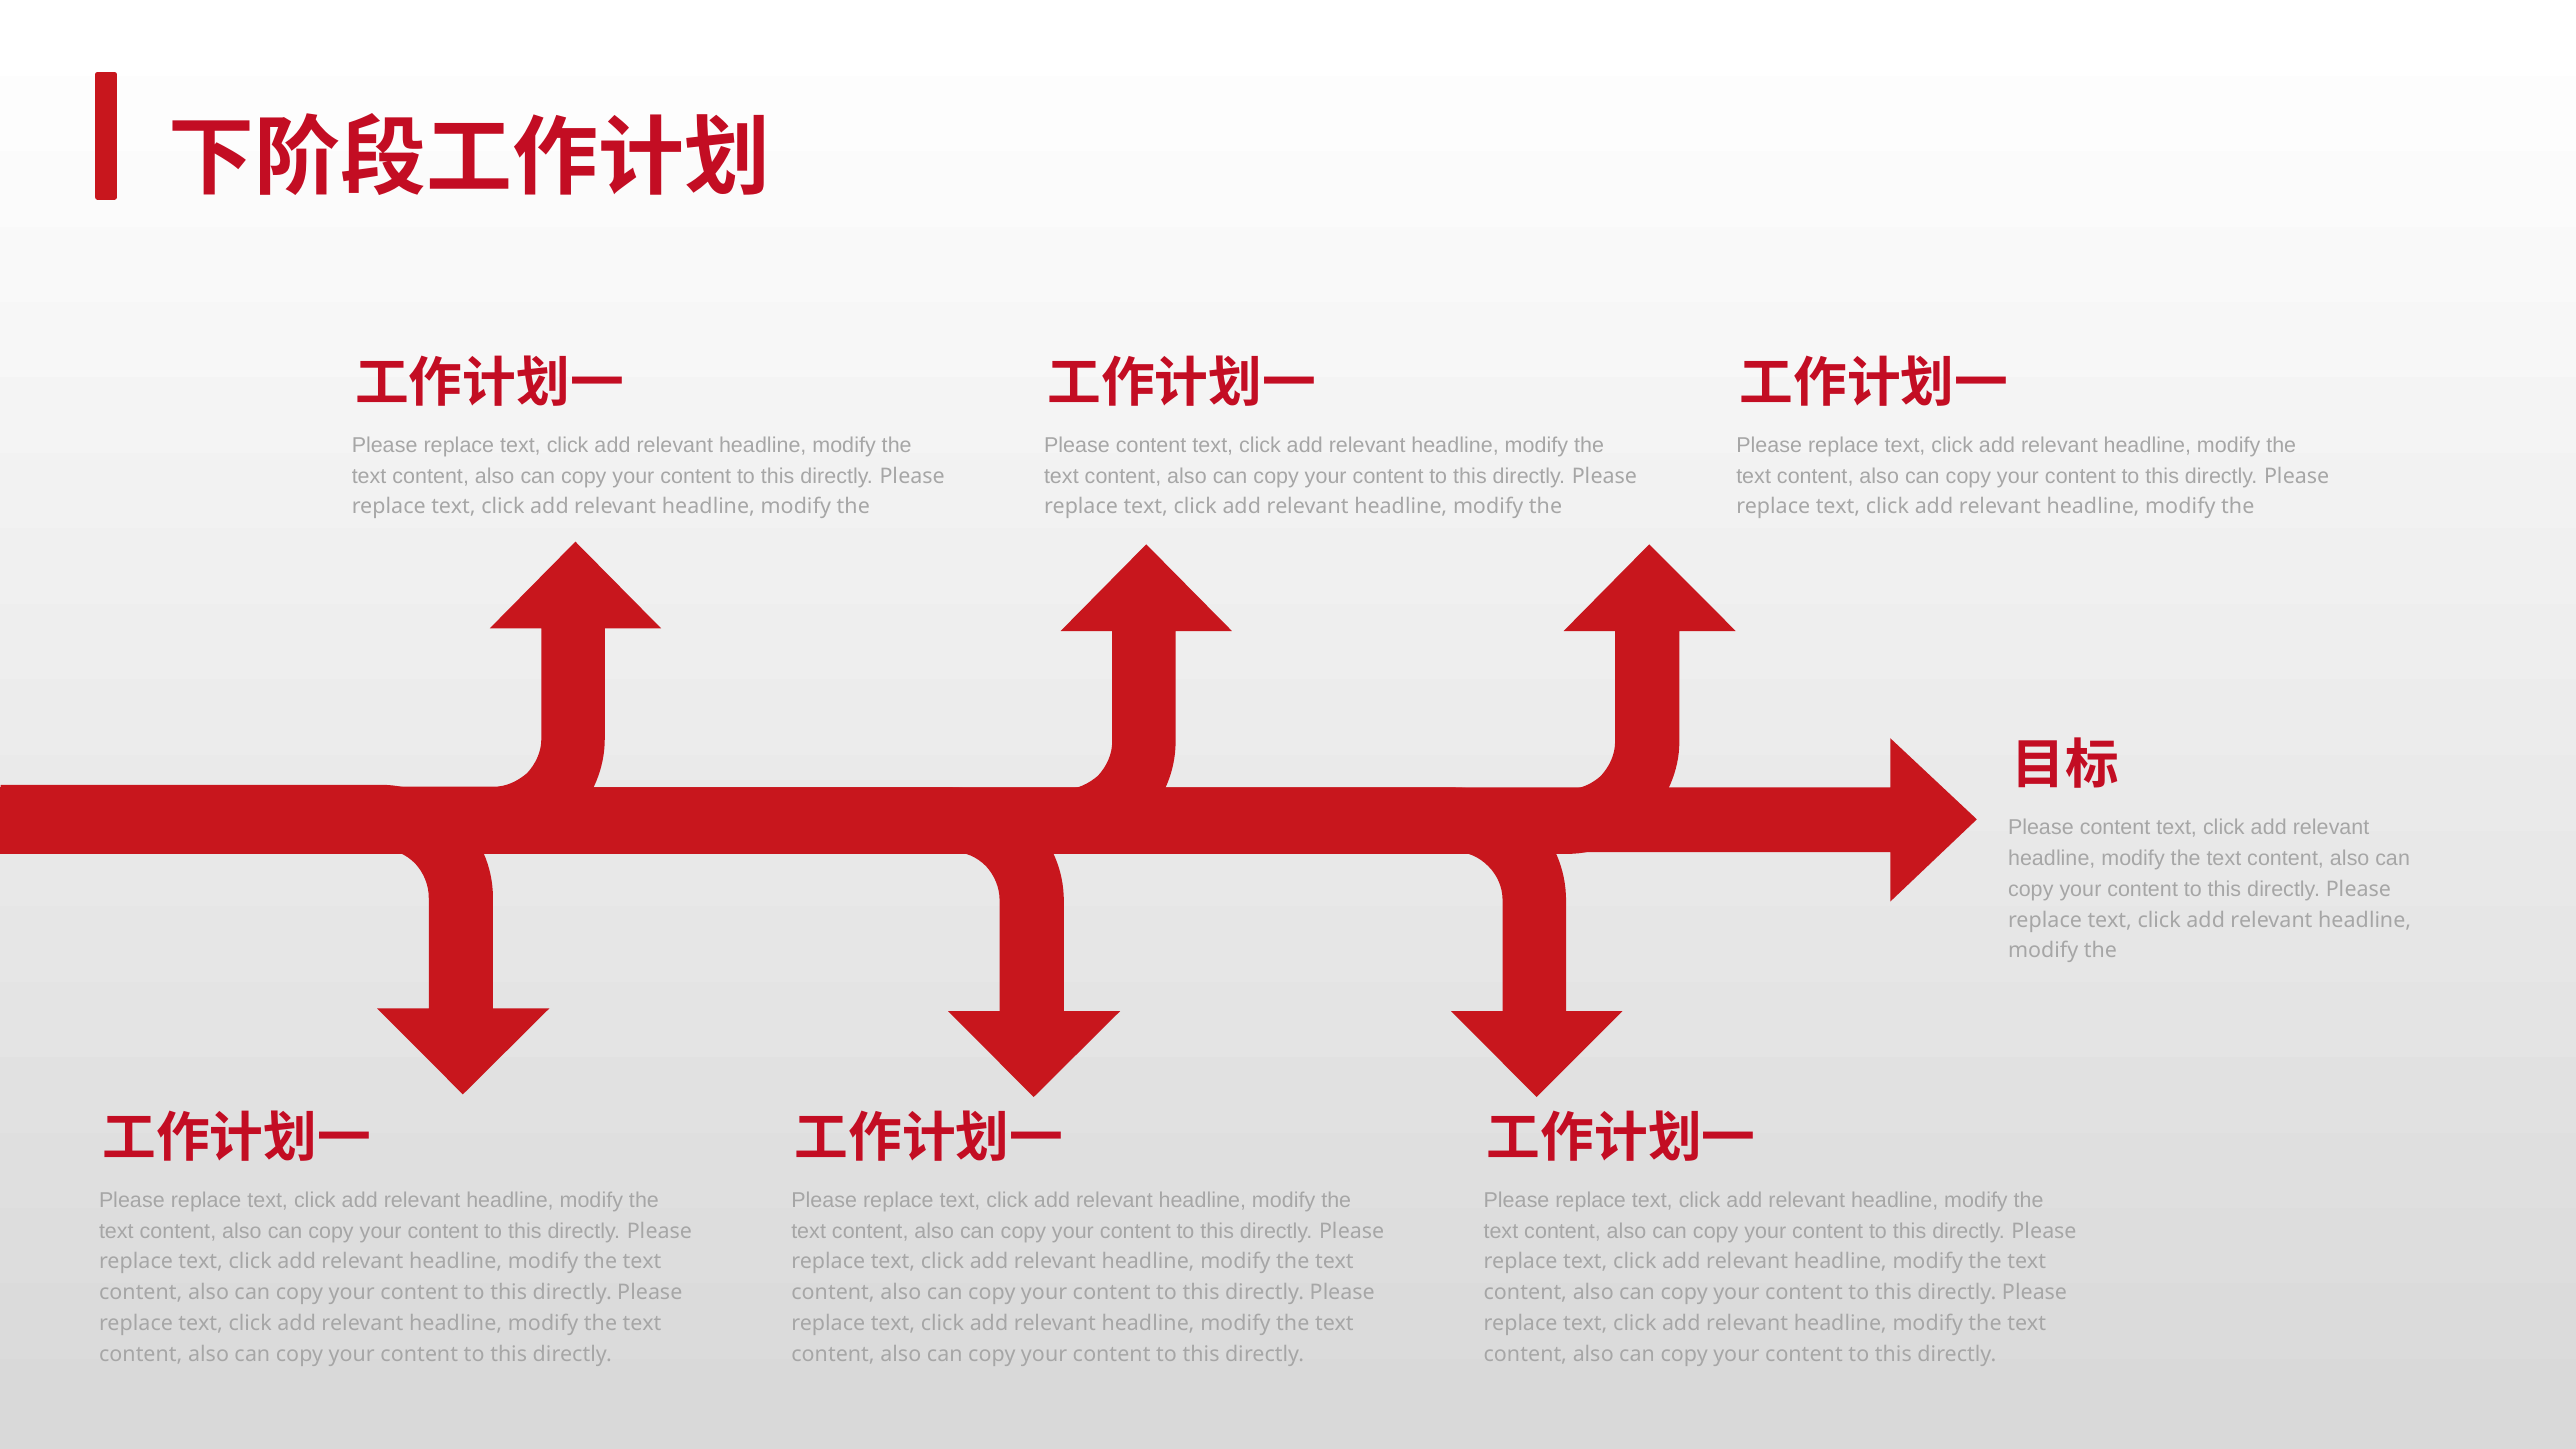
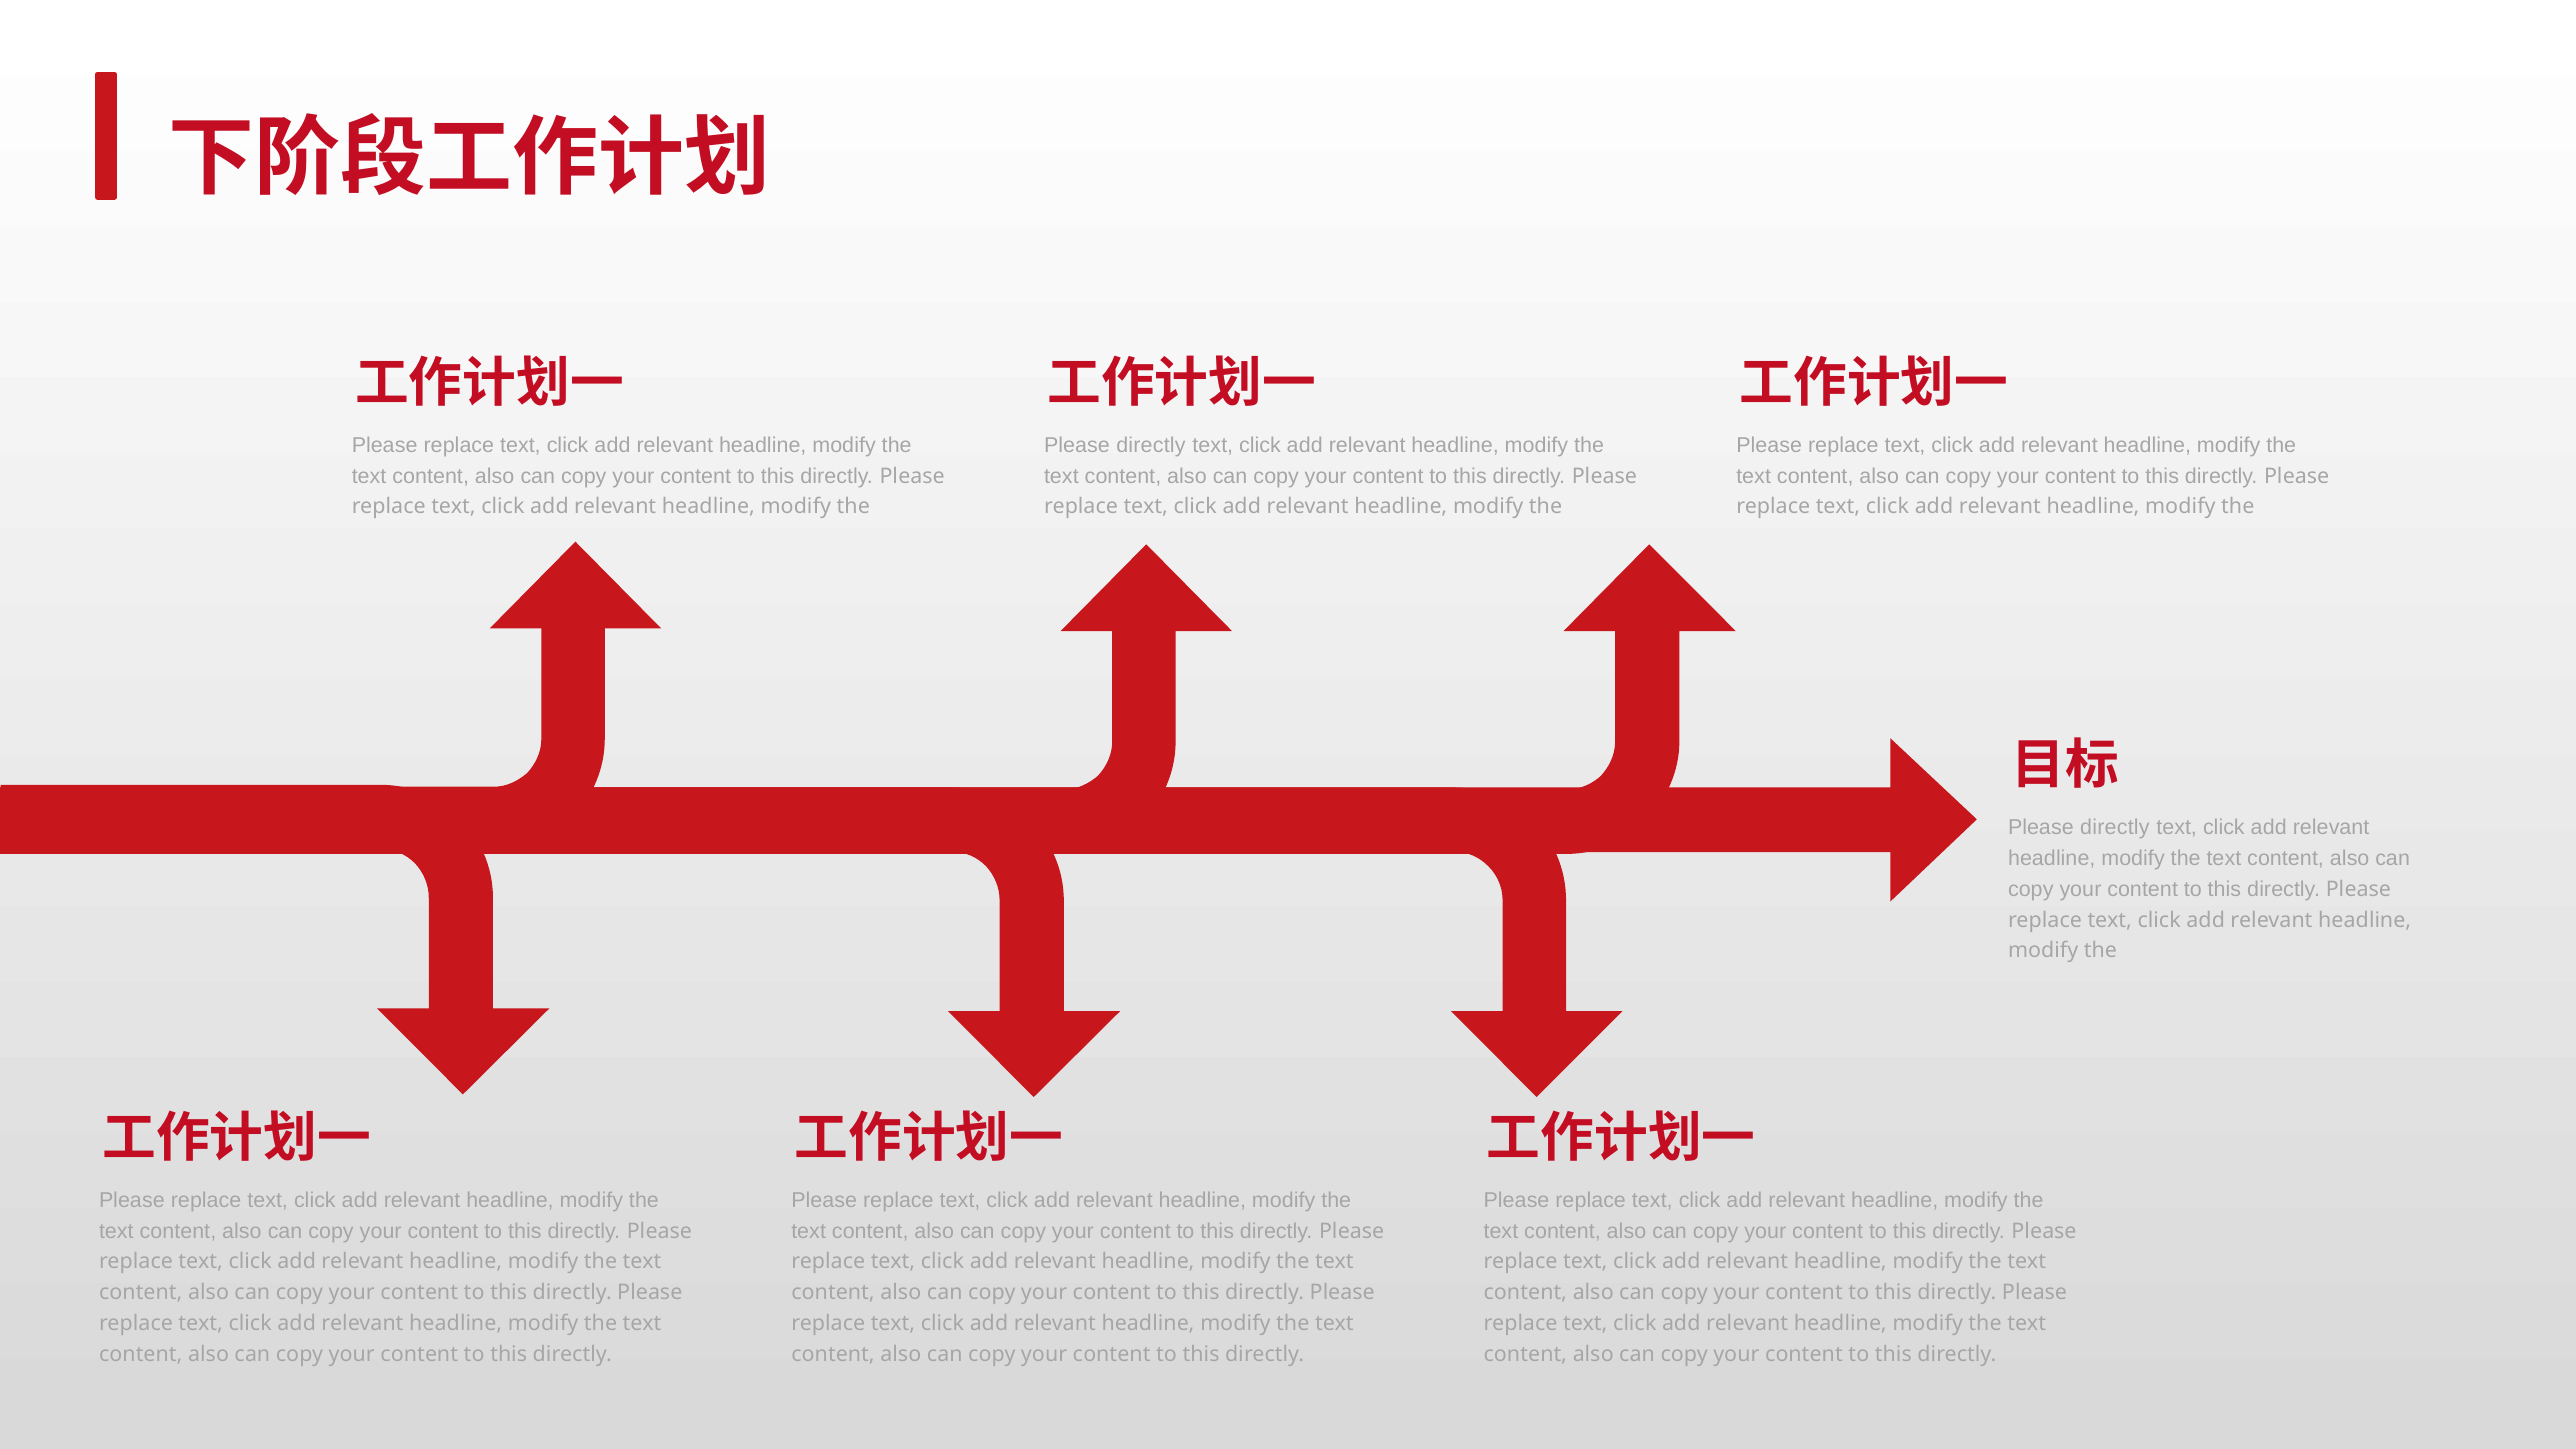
content at (1151, 445): content -> directly
content at (2115, 828): content -> directly
